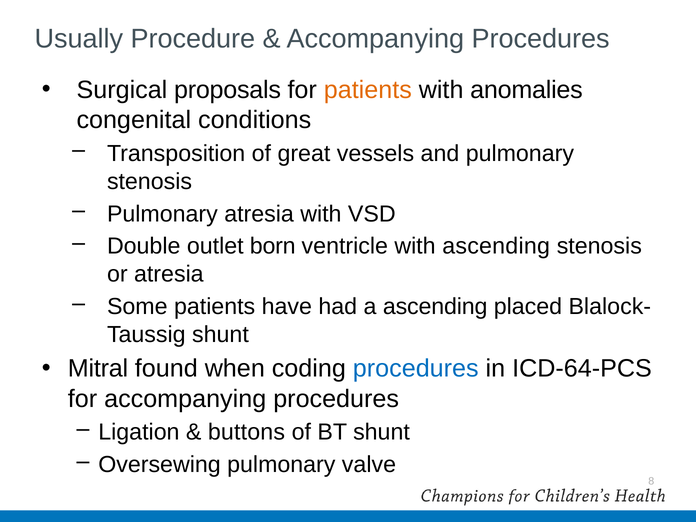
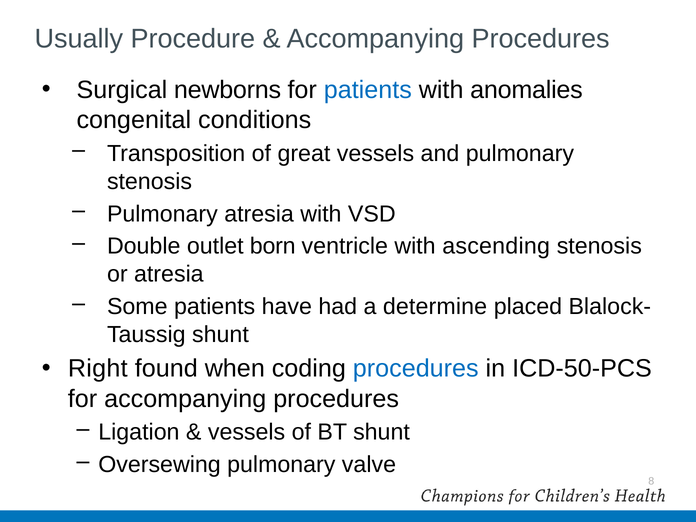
proposals: proposals -> newborns
patients at (368, 90) colour: orange -> blue
a ascending: ascending -> determine
Mitral: Mitral -> Right
ICD-64-PCS: ICD-64-PCS -> ICD-50-PCS
buttons at (246, 432): buttons -> vessels
